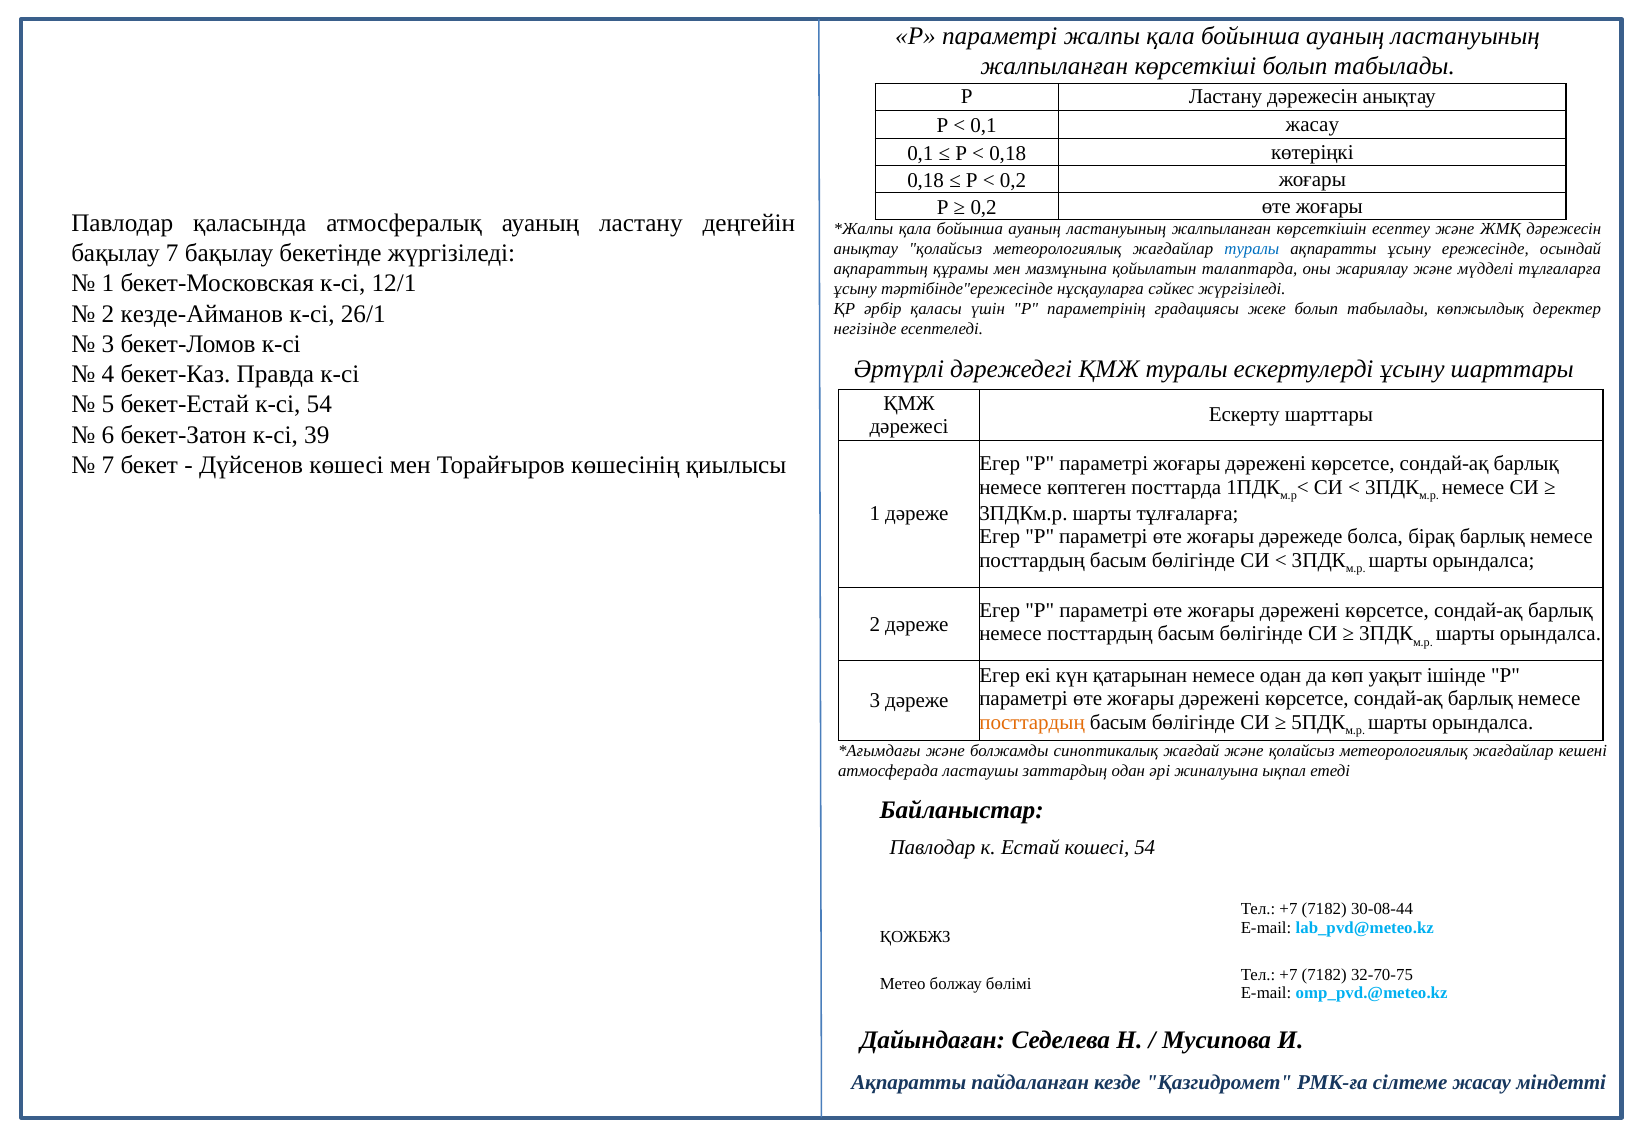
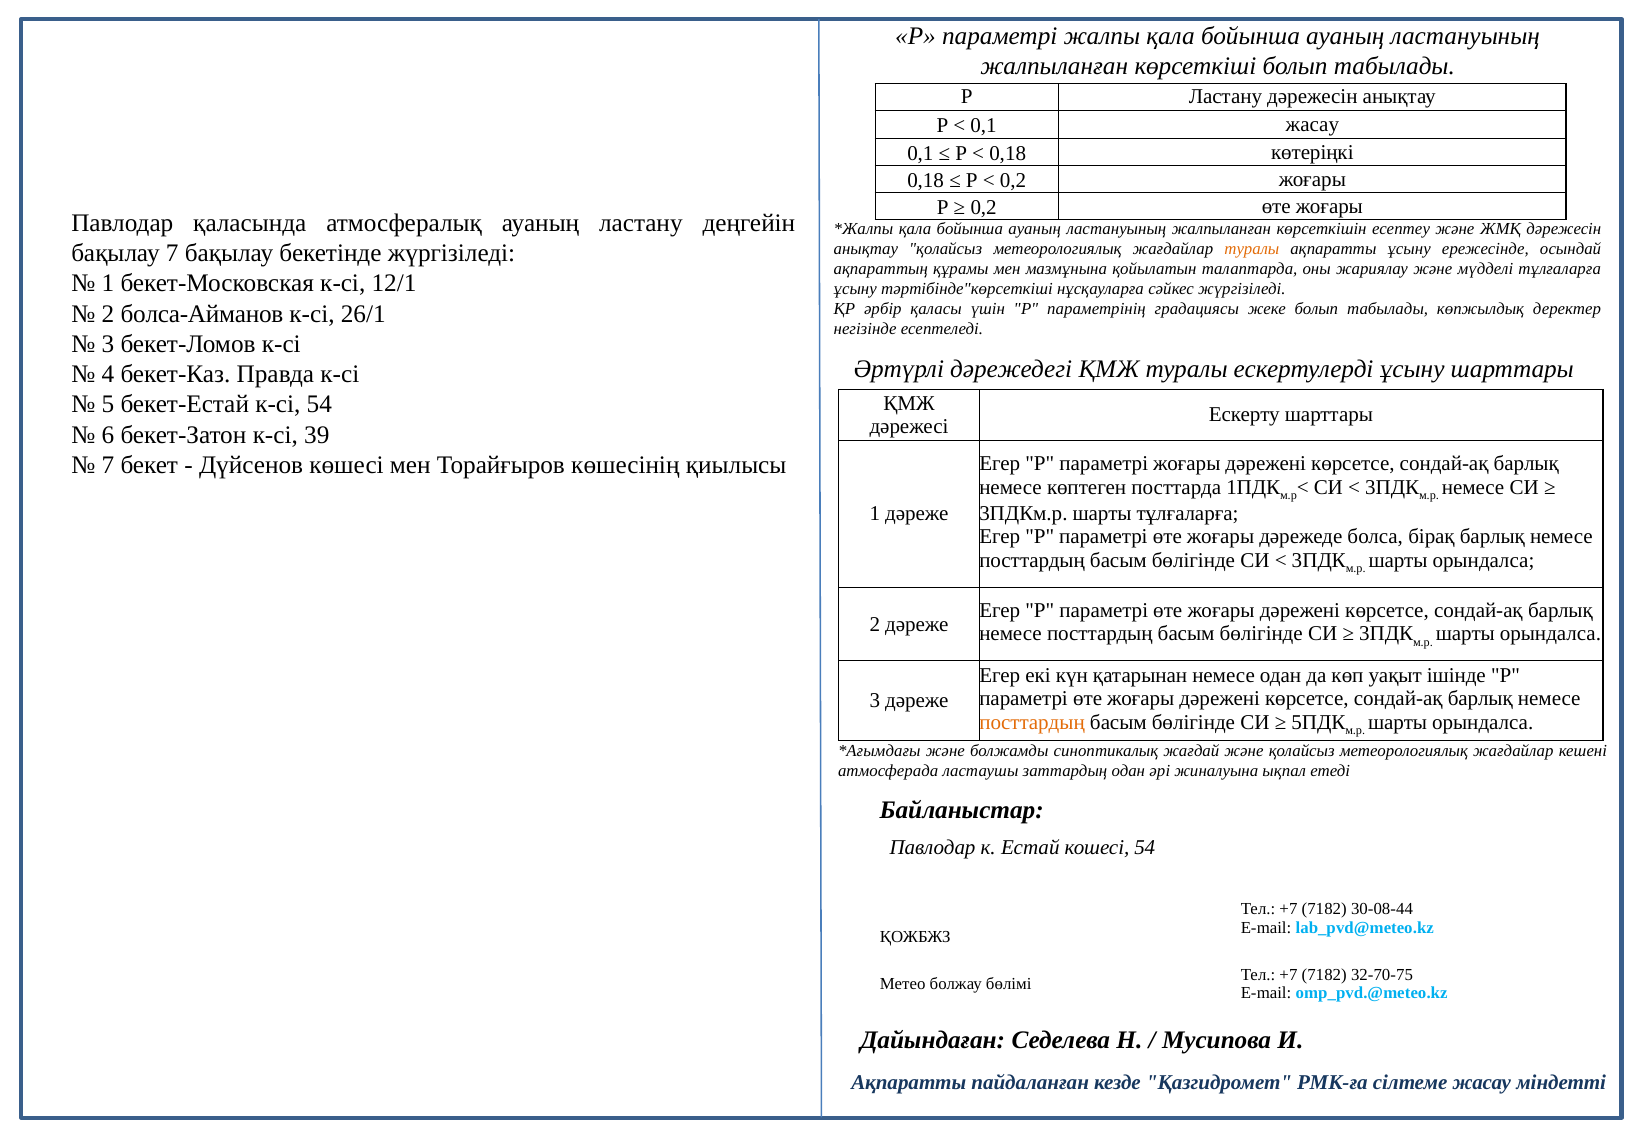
туралы at (1252, 249) colour: blue -> orange
тәртібінде"ережесінде: тәртібінде"ережесінде -> тәртібінде"көрсеткіші
кезде-Айманов: кезде-Айманов -> болса-Айманов
